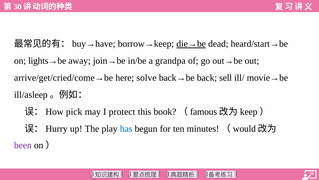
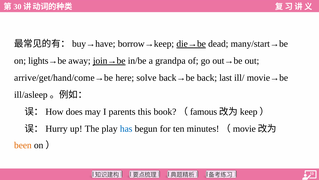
heard/start→be: heard/start→be -> many/start→be
join→be underline: none -> present
arrive/get/cried/come→be: arrive/get/cried/come→be -> arrive/get/hand/come→be
sell: sell -> last
pick: pick -> does
protect: protect -> parents
would: would -> movie
been colour: purple -> orange
